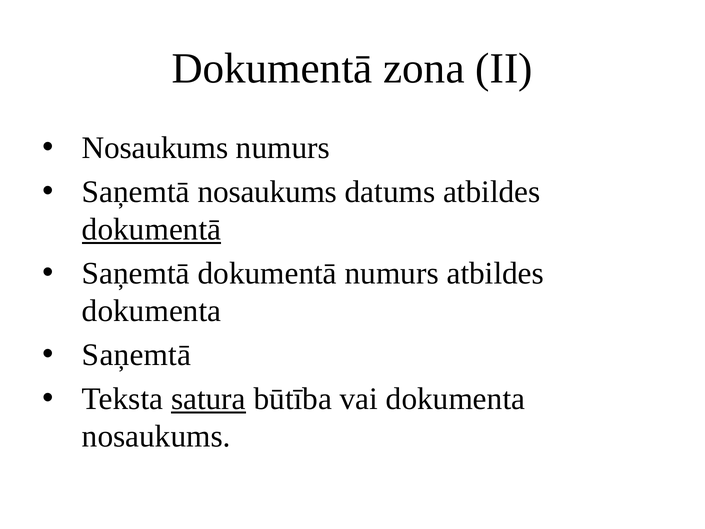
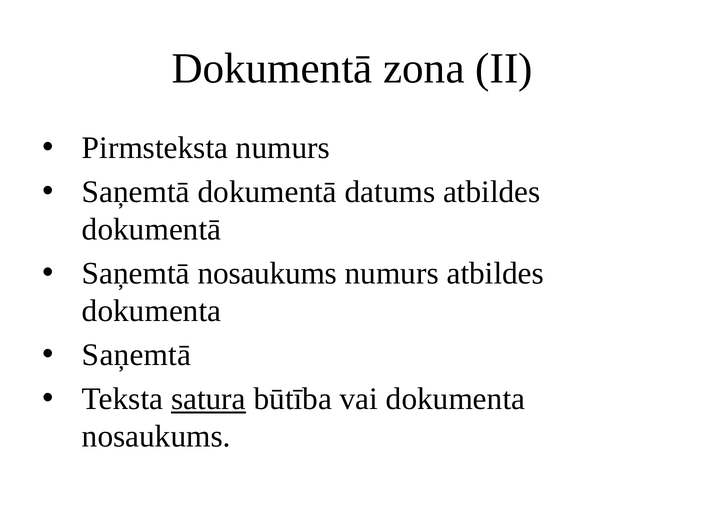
Nosaukums at (155, 148): Nosaukums -> Pirmsteksta
Saņemtā nosaukums: nosaukums -> dokumentā
dokumentā at (152, 229) underline: present -> none
Saņemtā dokumentā: dokumentā -> nosaukums
